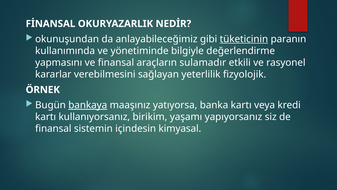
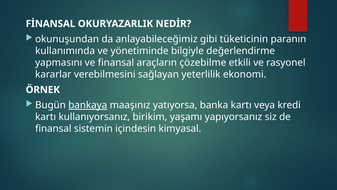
tüketicinin underline: present -> none
sulamadır: sulamadır -> çözebilme
fizyolojik: fizyolojik -> ekonomi
